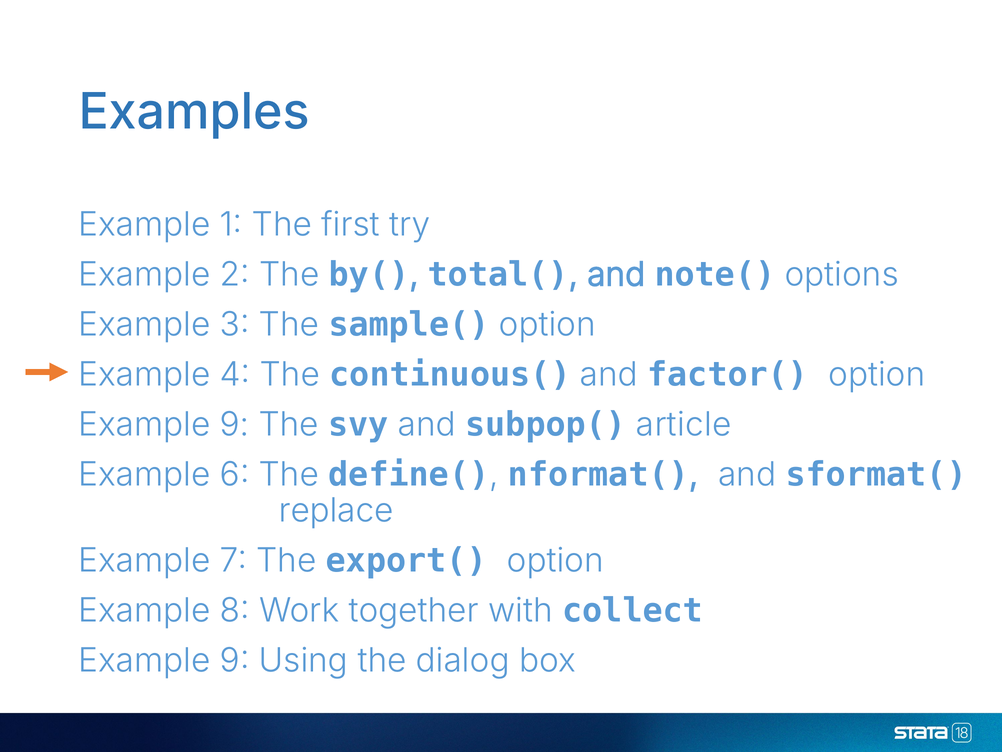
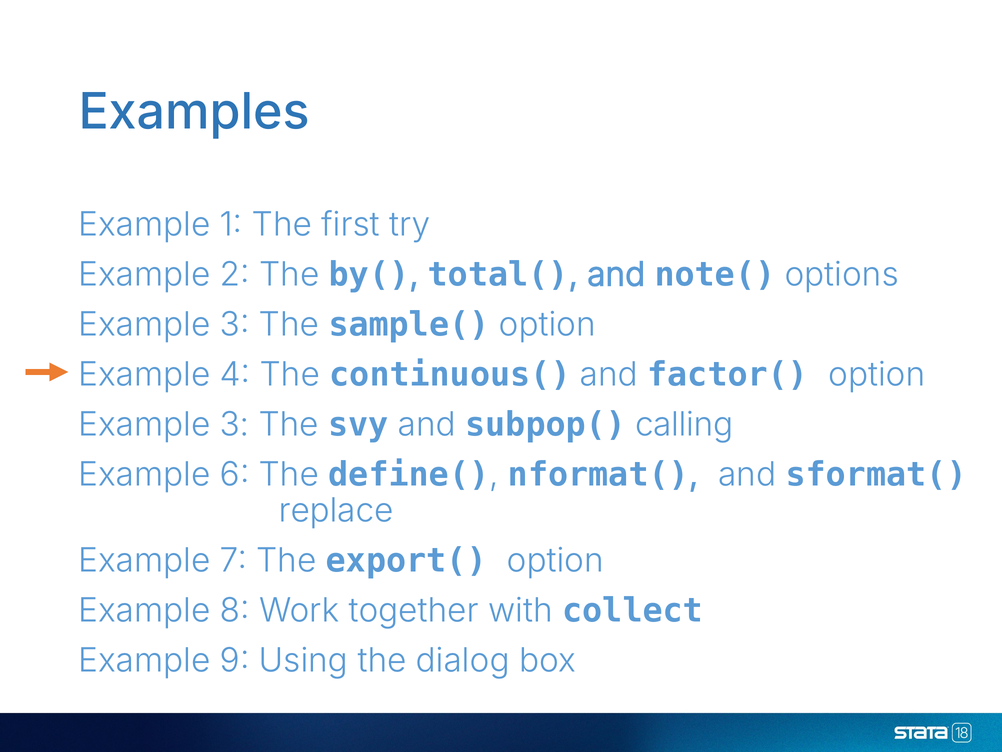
9 at (235, 424): 9 -> 3
article: article -> calling
